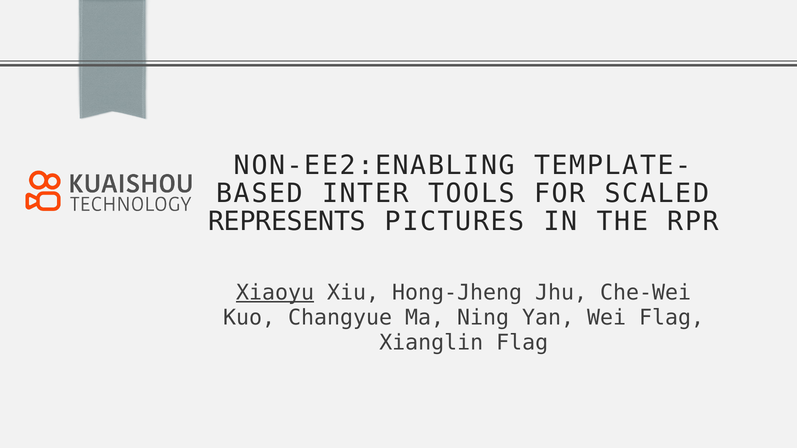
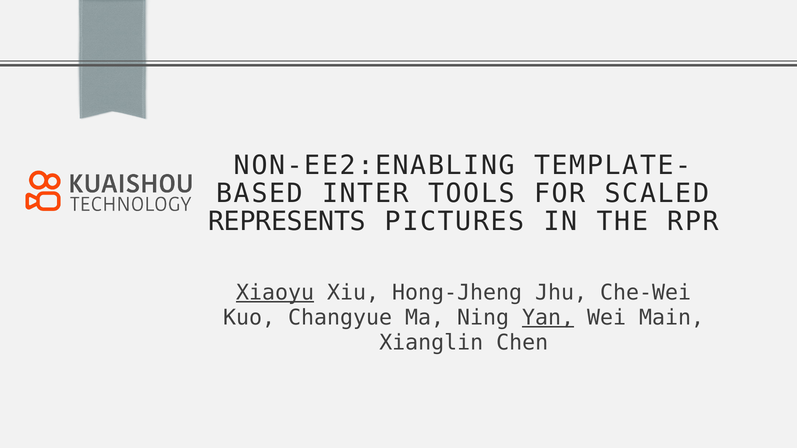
Yan underline: none -> present
Wei Flag: Flag -> Main
Xianglin Flag: Flag -> Chen
